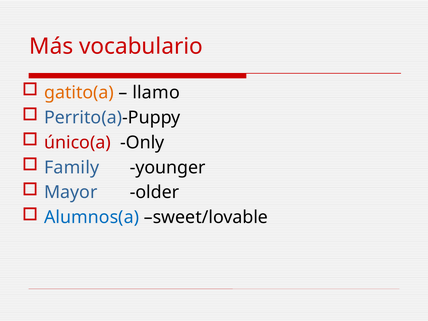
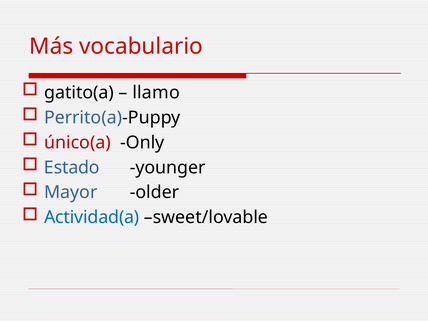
gatito(a colour: orange -> black
Family: Family -> Estado
Alumnos(a: Alumnos(a -> Actividad(a
